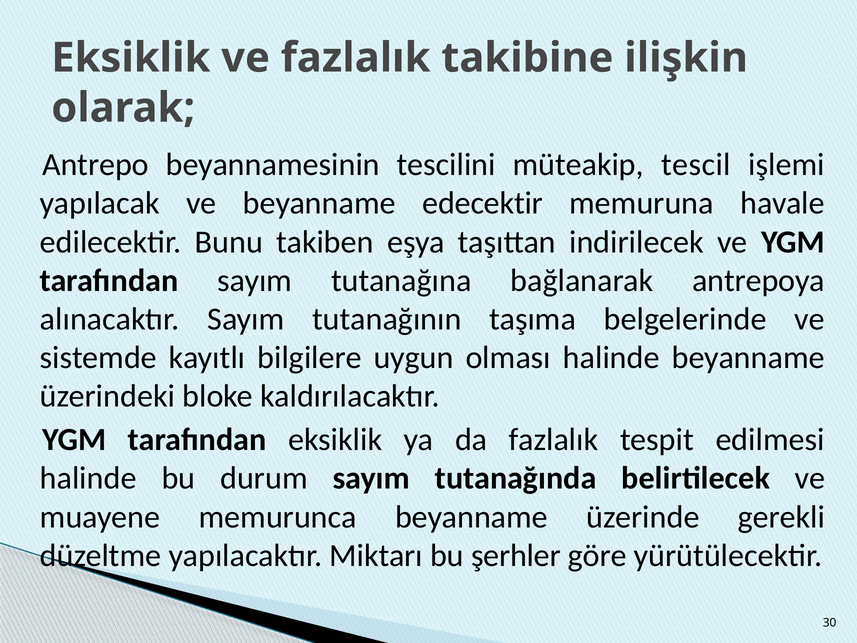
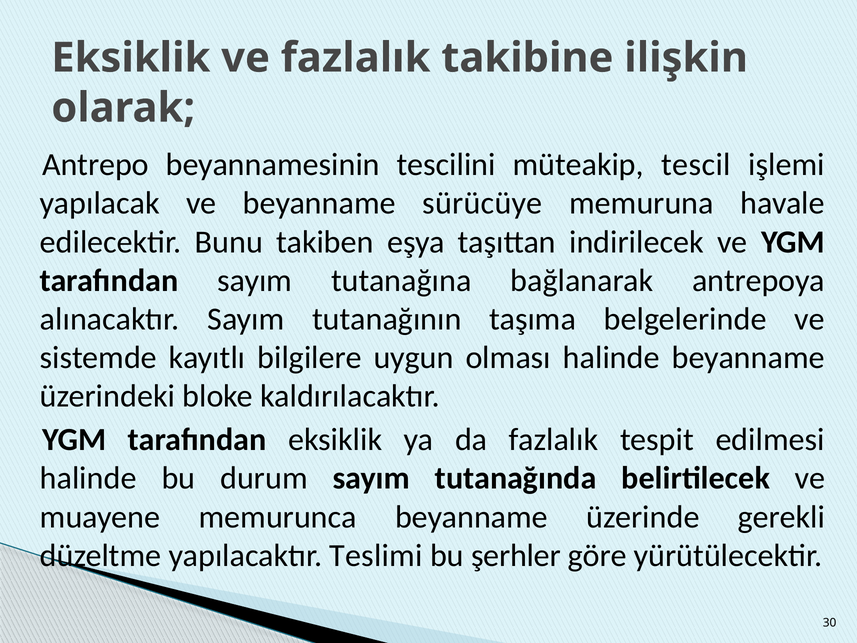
edecektir: edecektir -> sürücüye
Miktarı: Miktarı -> Teslimi
